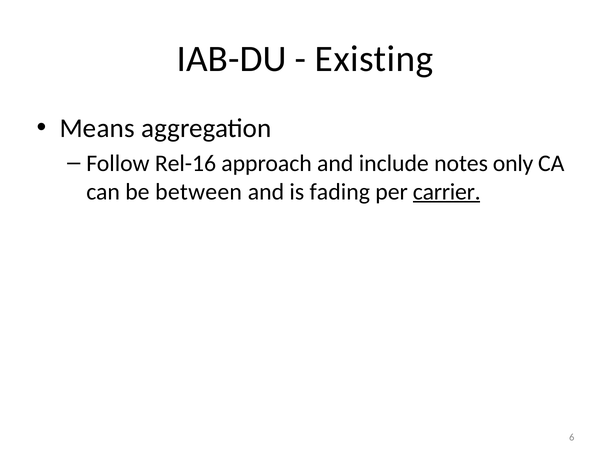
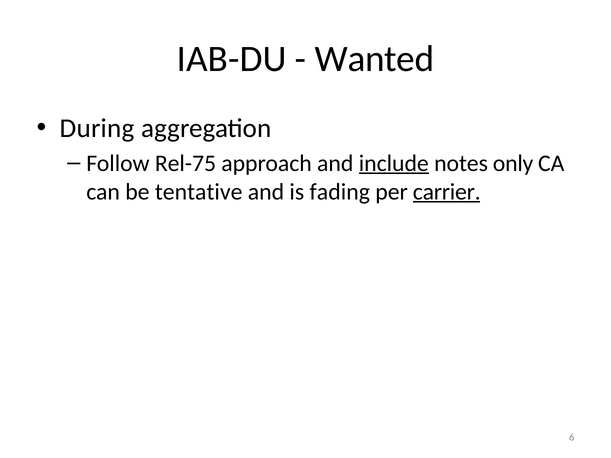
Existing: Existing -> Wanted
Means: Means -> During
Rel-16: Rel-16 -> Rel-75
include underline: none -> present
between: between -> tentative
